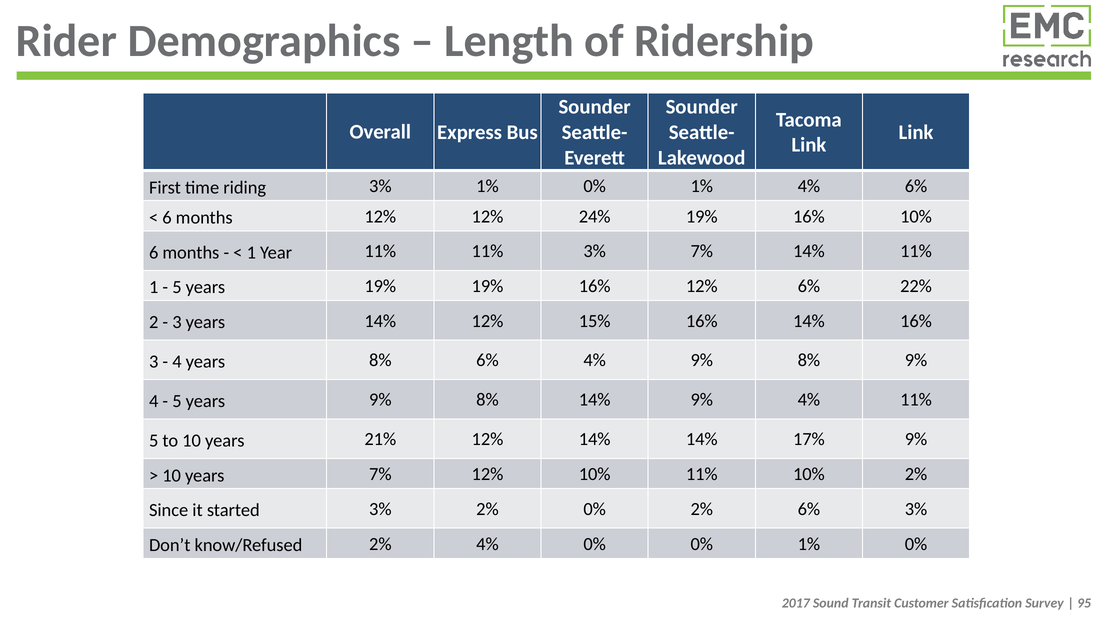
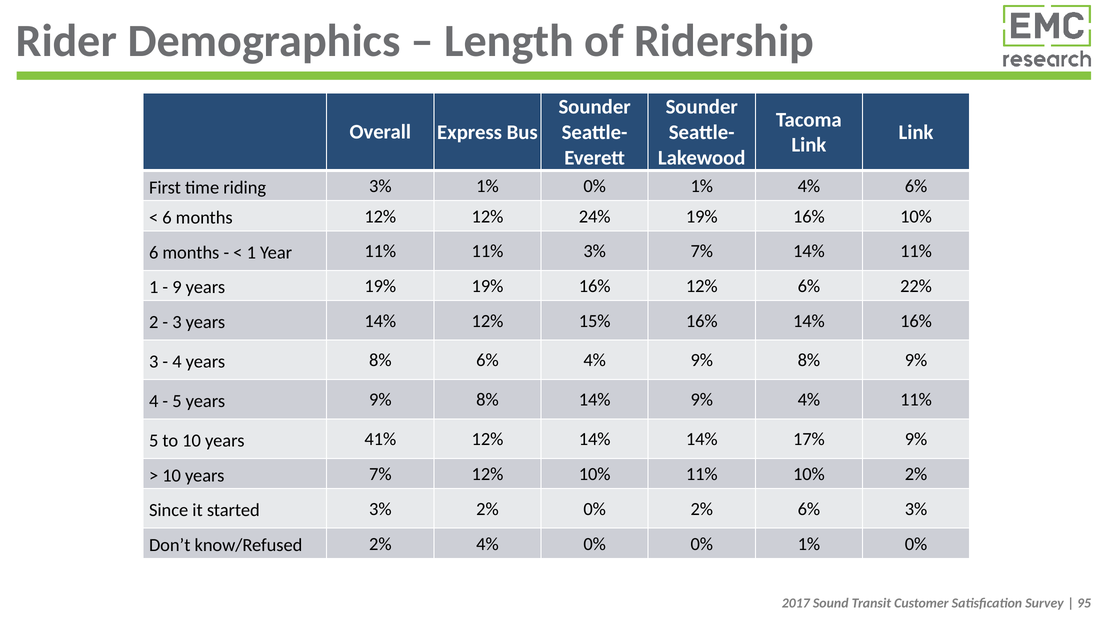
5 at (177, 287): 5 -> 9
21%: 21% -> 41%
